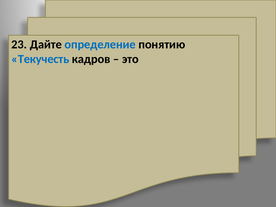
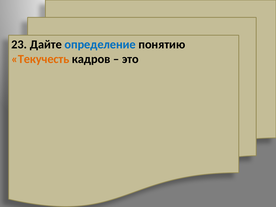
Текучесть colour: blue -> orange
